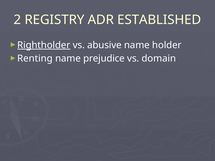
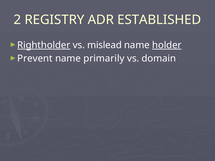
abusive: abusive -> mislead
holder underline: none -> present
Renting: Renting -> Prevent
prejudice: prejudice -> primarily
